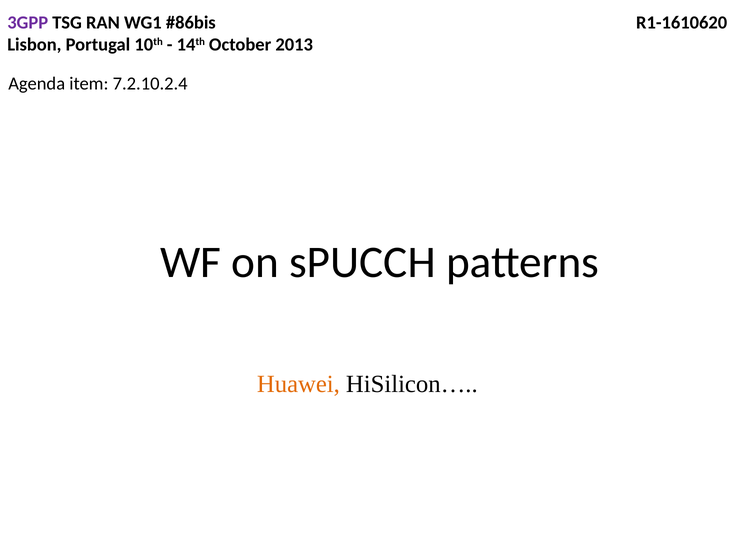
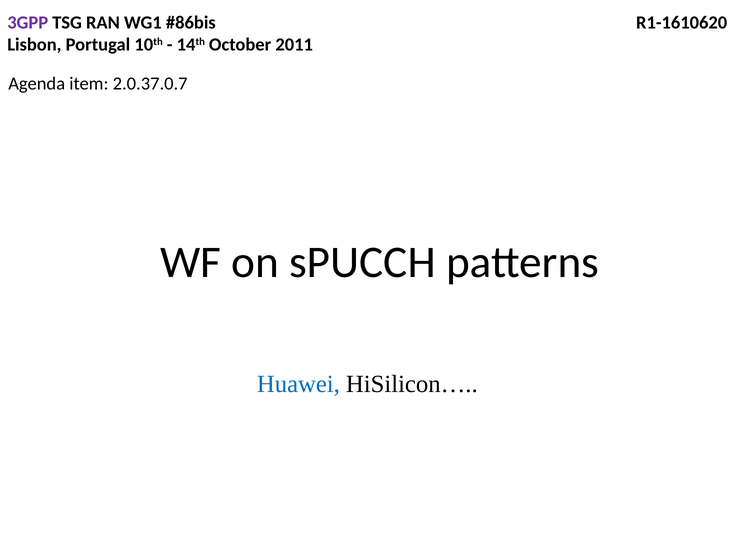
2013: 2013 -> 2011
7.2.10.2.4: 7.2.10.2.4 -> 2.0.37.0.7
Huawei colour: orange -> blue
